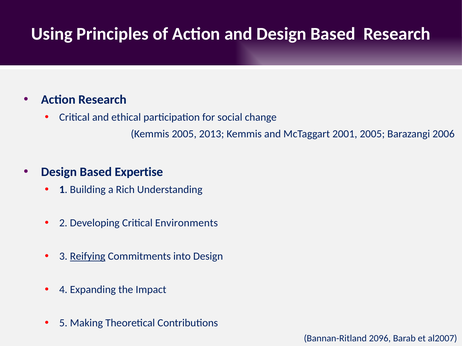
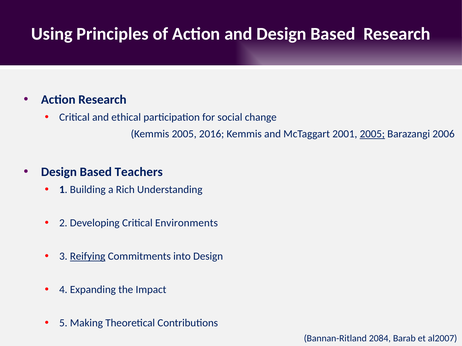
2013: 2013 -> 2016
2005 at (372, 134) underline: none -> present
Expertise: Expertise -> Teachers
2096: 2096 -> 2084
